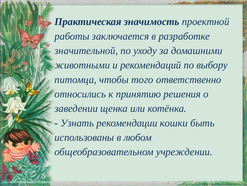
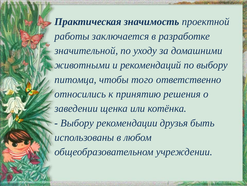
Узнать at (77, 123): Узнать -> Выбору
кошки: кошки -> друзья
